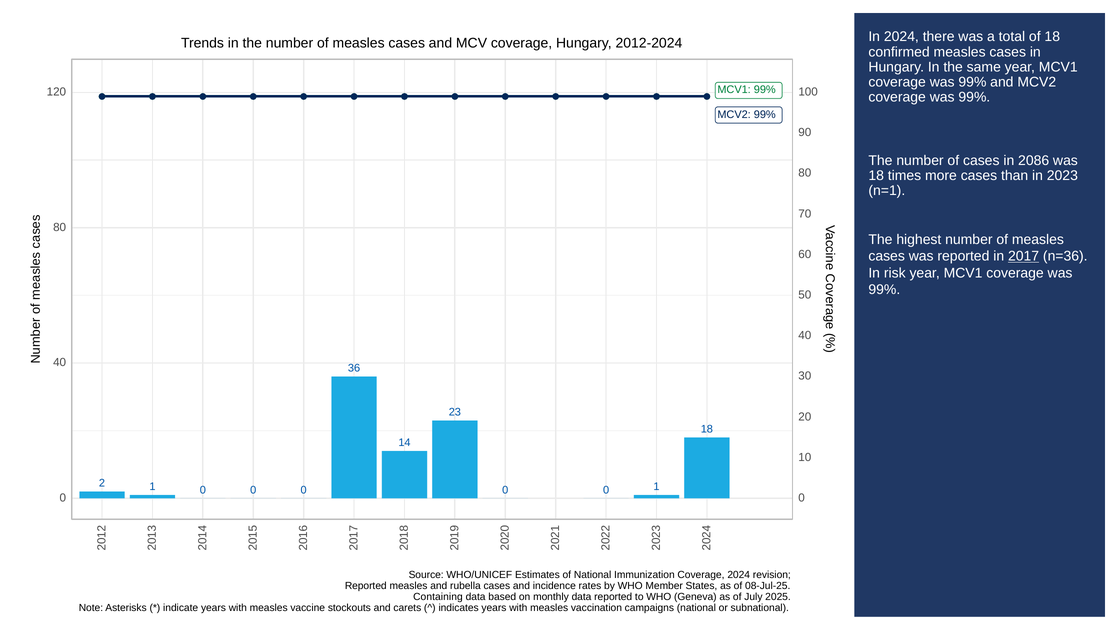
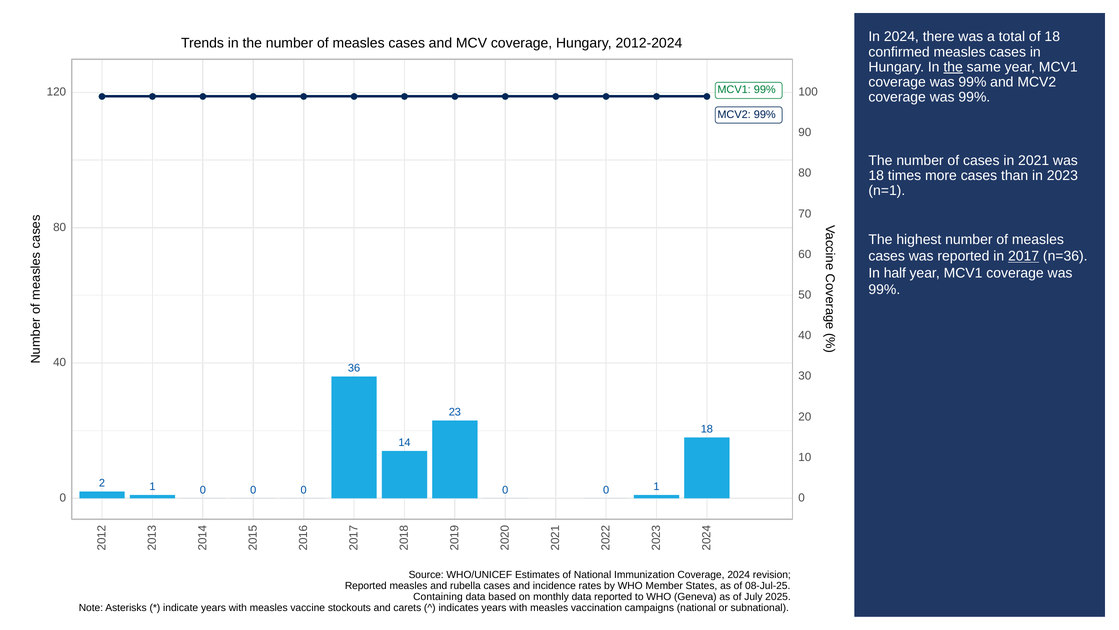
the at (953, 67) underline: none -> present
2086: 2086 -> 2021
risk: risk -> half
